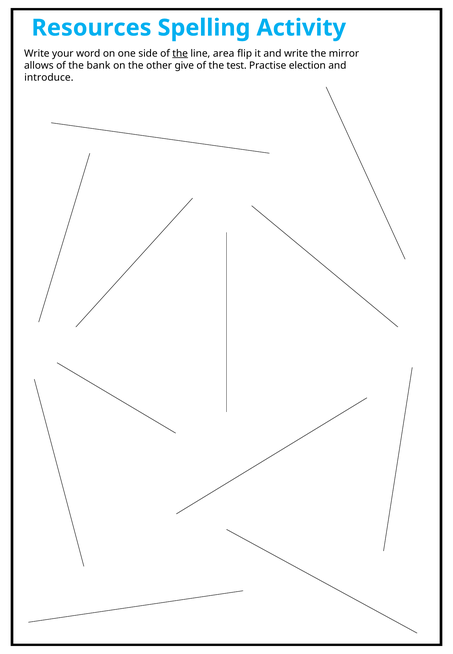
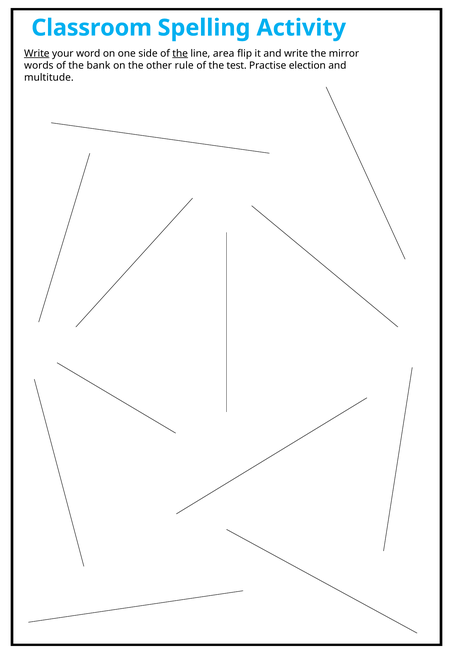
Resources: Resources -> Classroom
Write at (37, 53) underline: none -> present
allows: allows -> words
give: give -> rule
introduce: introduce -> multitude
